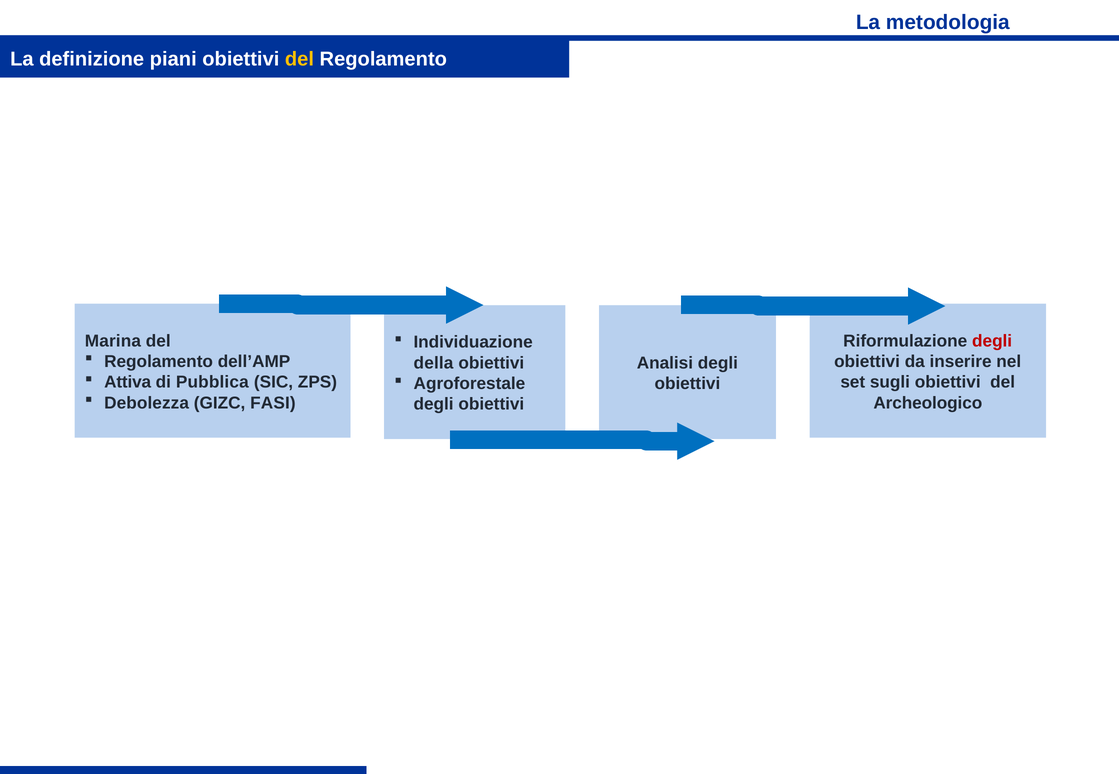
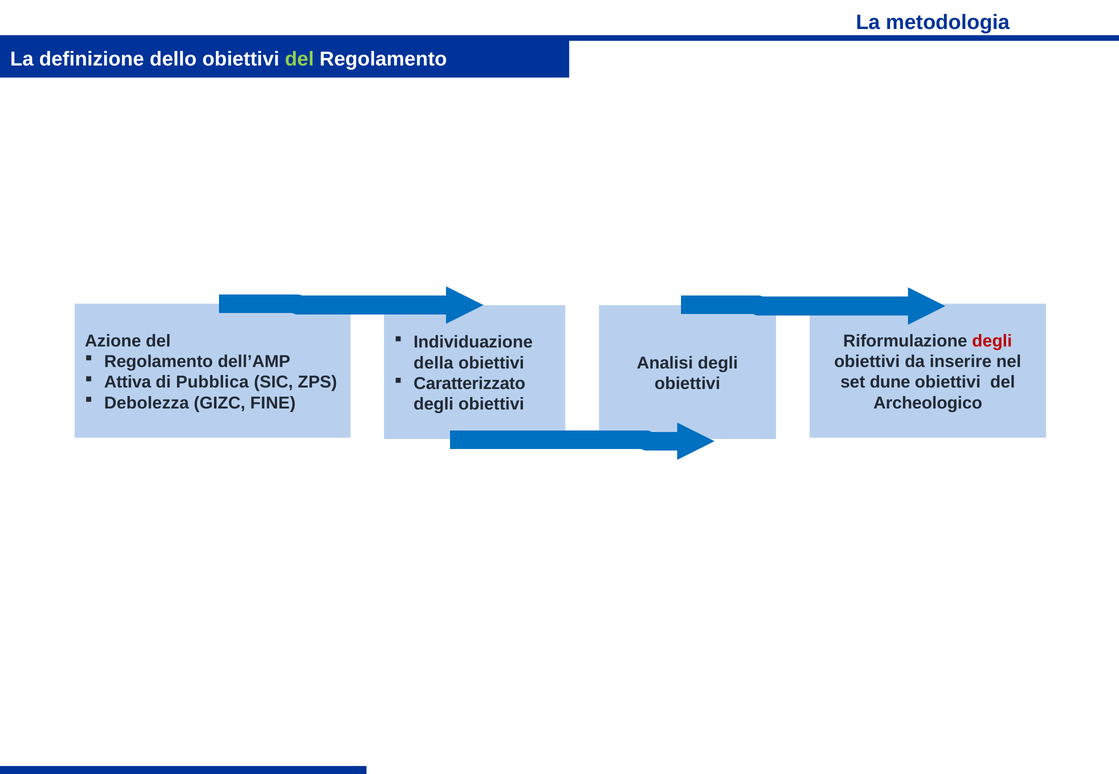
piani: piani -> dello
del at (299, 59) colour: yellow -> light green
Marina: Marina -> Azione
sugli: sugli -> dune
Agroforestale: Agroforestale -> Caratterizzato
FASI: FASI -> FINE
